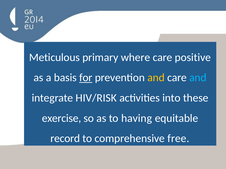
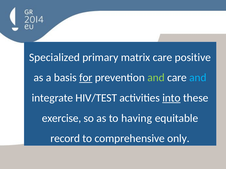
Meticulous: Meticulous -> Specialized
where: where -> matrix
and at (156, 78) colour: yellow -> light green
HIV/RISK: HIV/RISK -> HIV/TEST
into underline: none -> present
free: free -> only
